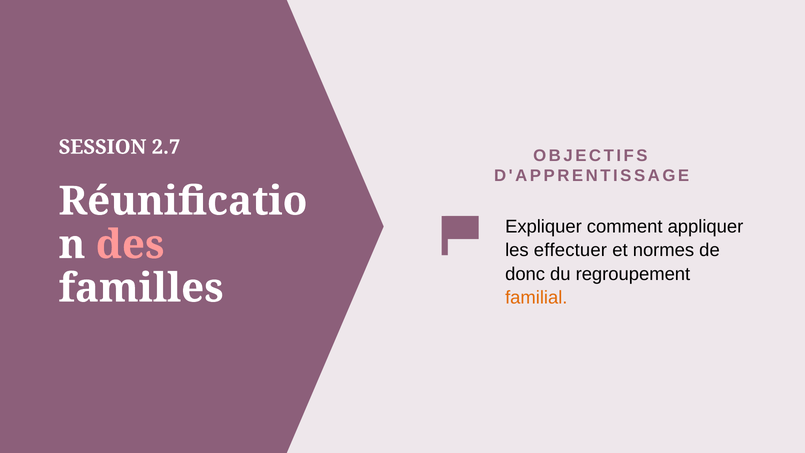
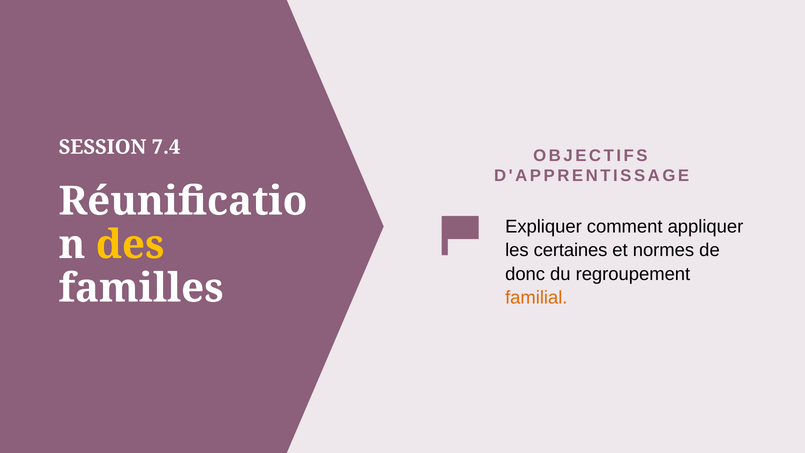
2.7: 2.7 -> 7.4
des colour: pink -> yellow
effectuer: effectuer -> certaines
